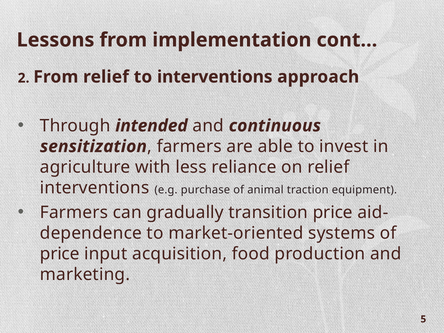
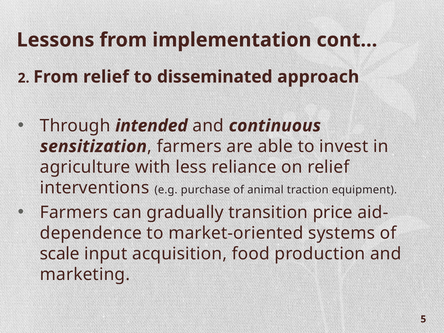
to interventions: interventions -> disseminated
price at (60, 254): price -> scale
